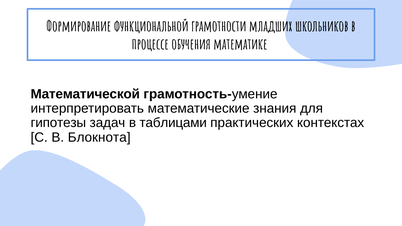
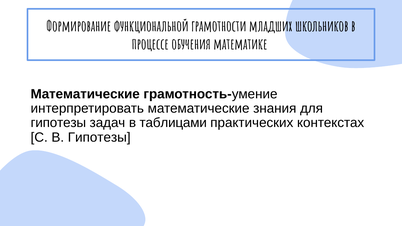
Математической at (85, 94): Математической -> Математические
В Блокнота: Блокнота -> Гипотезы
